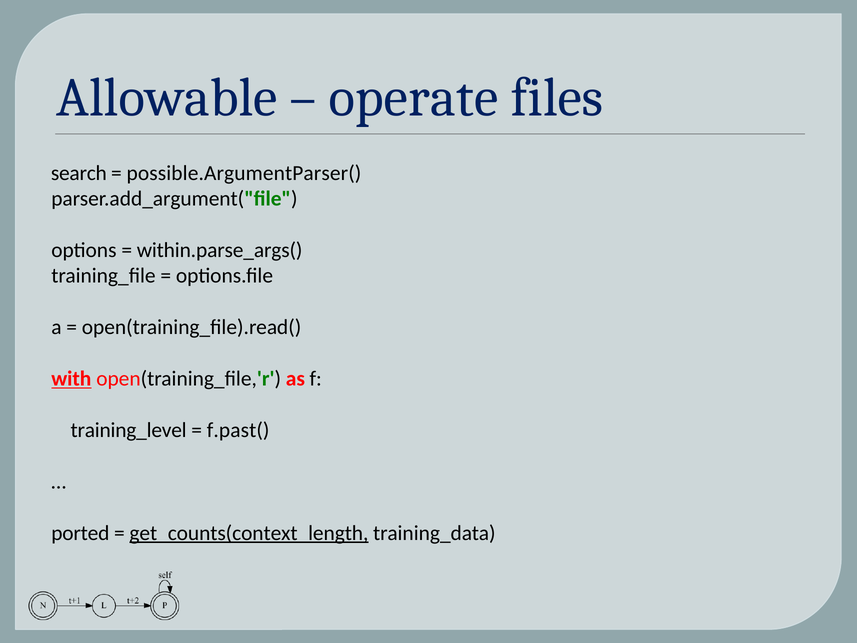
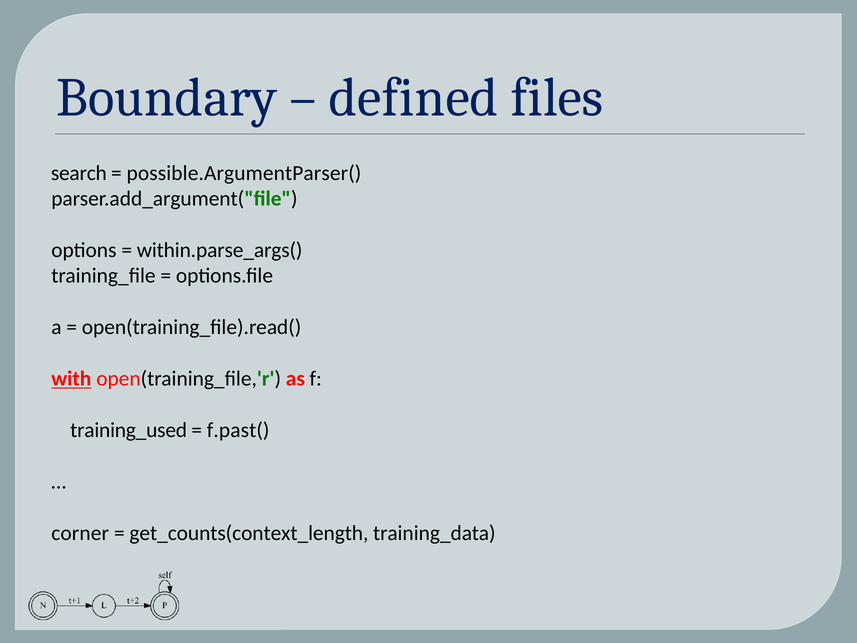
Allowable: Allowable -> Boundary
operate: operate -> defined
training_level: training_level -> training_used
ported: ported -> corner
get_counts(context_length underline: present -> none
